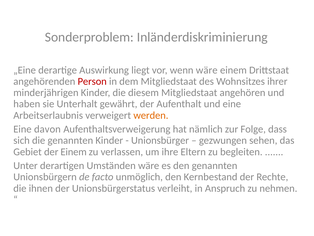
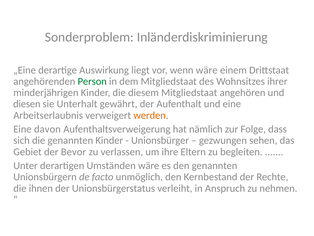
Person colour: red -> green
haben: haben -> diesen
der Einem: Einem -> Bevor
